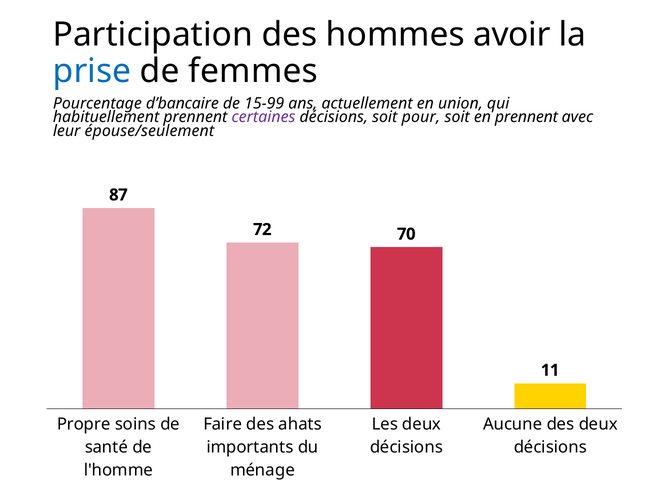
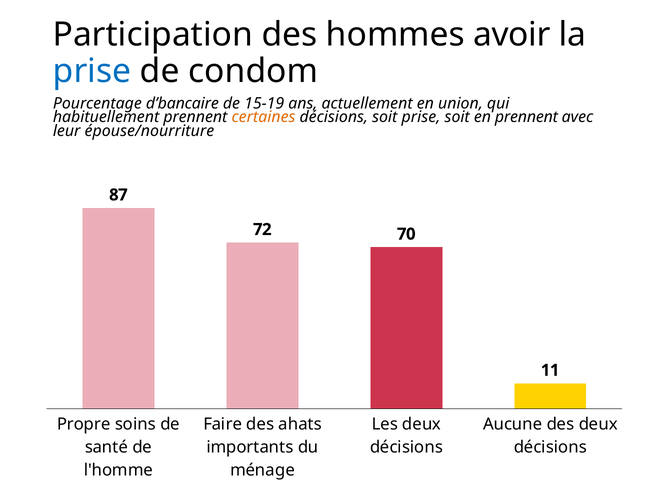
femmes: femmes -> condom
15-99: 15-99 -> 15-19
certaines colour: purple -> orange
soit pour: pour -> prise
épouse/seulement: épouse/seulement -> épouse/nourriture
